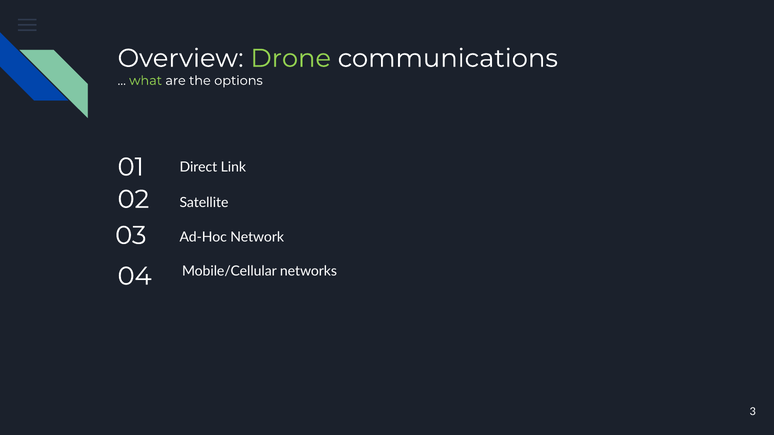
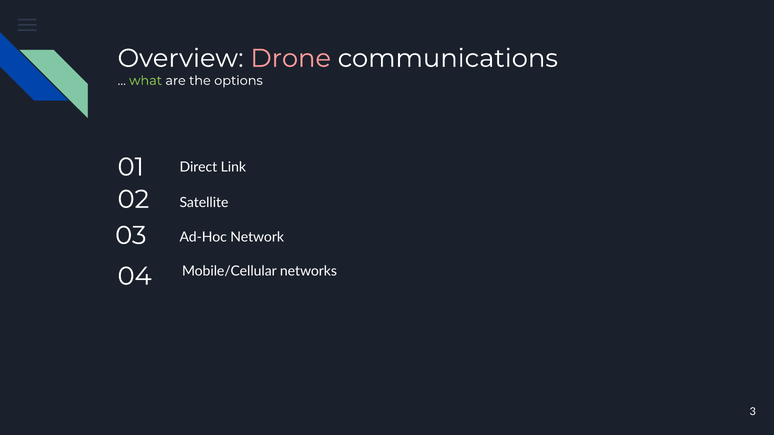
Drone colour: light green -> pink
